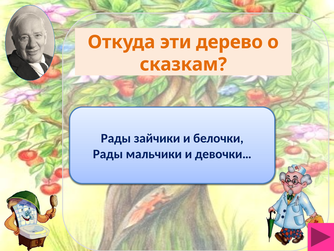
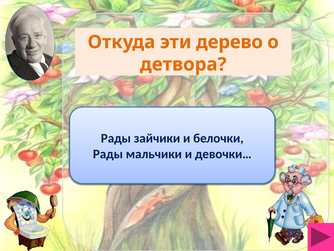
сказкам: сказкам -> детвора
